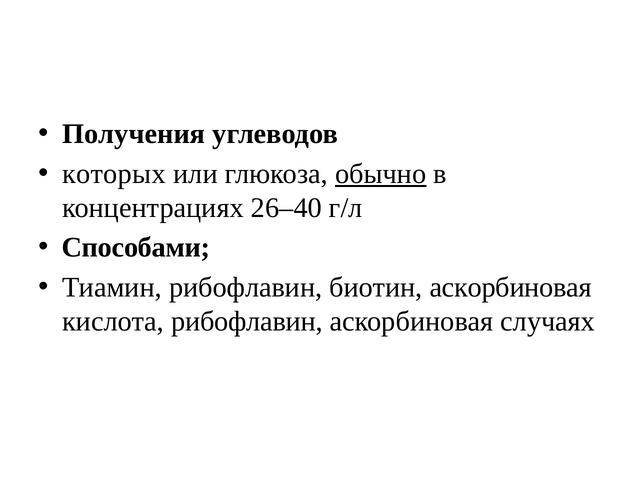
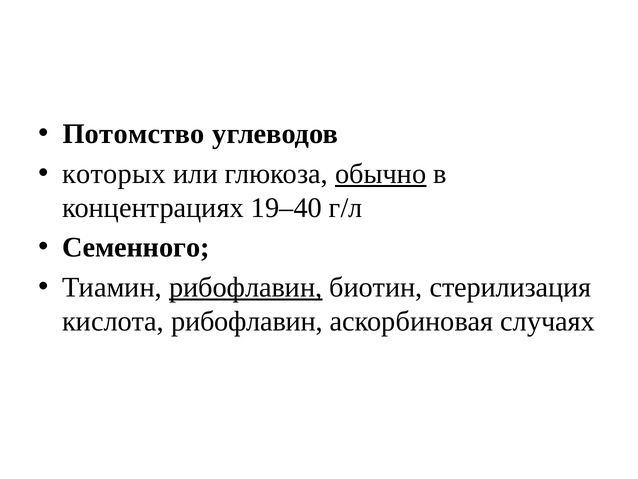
Получения: Получения -> Потомство
26–40: 26–40 -> 19–40
Способами: Способами -> Семенного
рибофлавин at (246, 287) underline: none -> present
биотин аскорбиновая: аскорбиновая -> стерилизация
